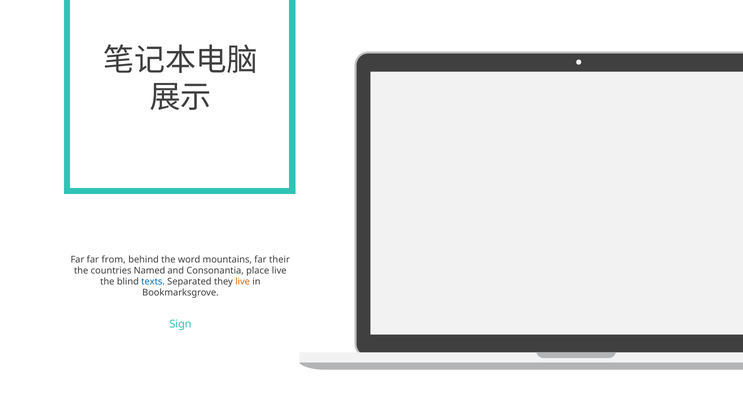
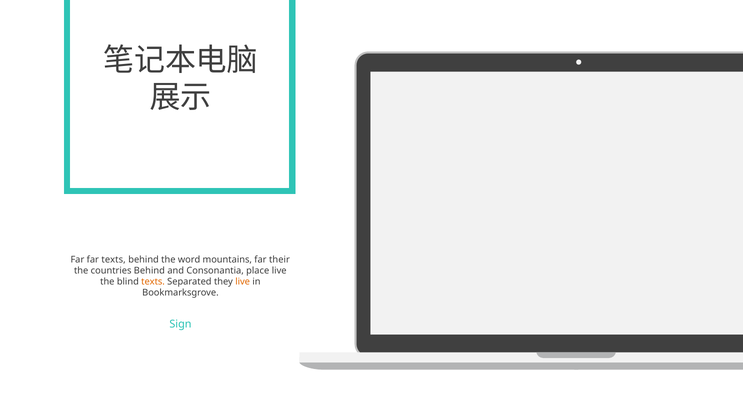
far from: from -> texts
countries Named: Named -> Behind
texts at (153, 282) colour: blue -> orange
